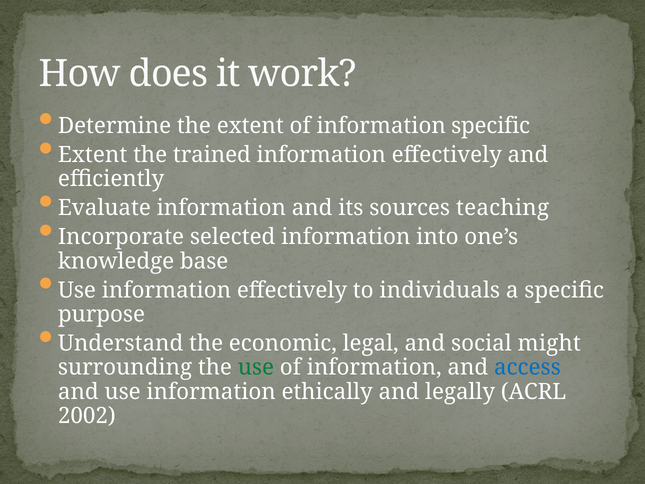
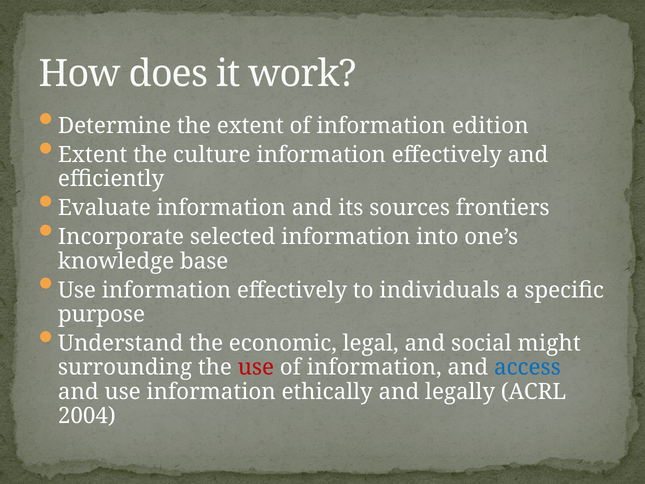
information specific: specific -> edition
trained: trained -> culture
teaching: teaching -> frontiers
use at (256, 367) colour: green -> red
2002: 2002 -> 2004
